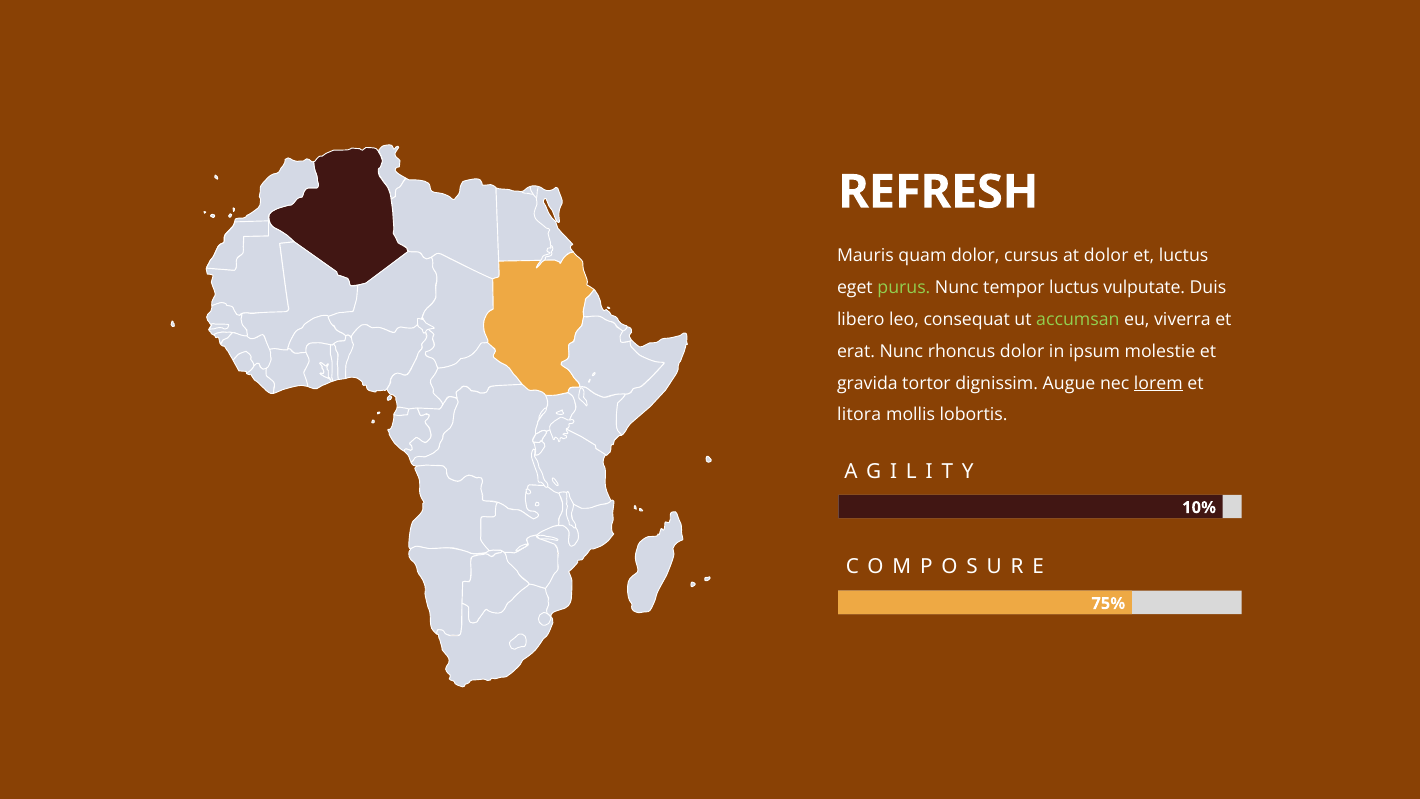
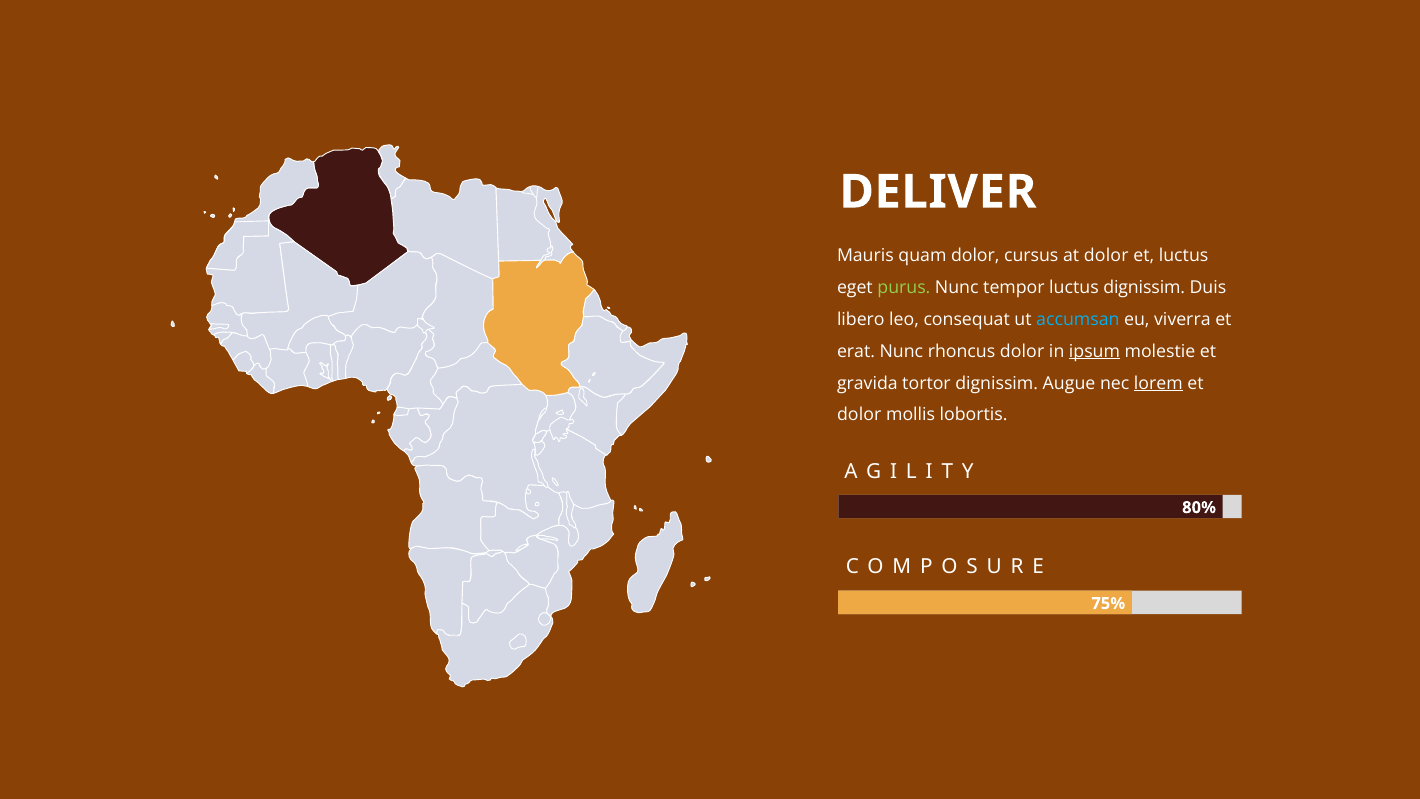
REFRESH: REFRESH -> DELIVER
luctus vulputate: vulputate -> dignissim
accumsan colour: light green -> light blue
ipsum underline: none -> present
litora at (859, 415): litora -> dolor
10%: 10% -> 80%
